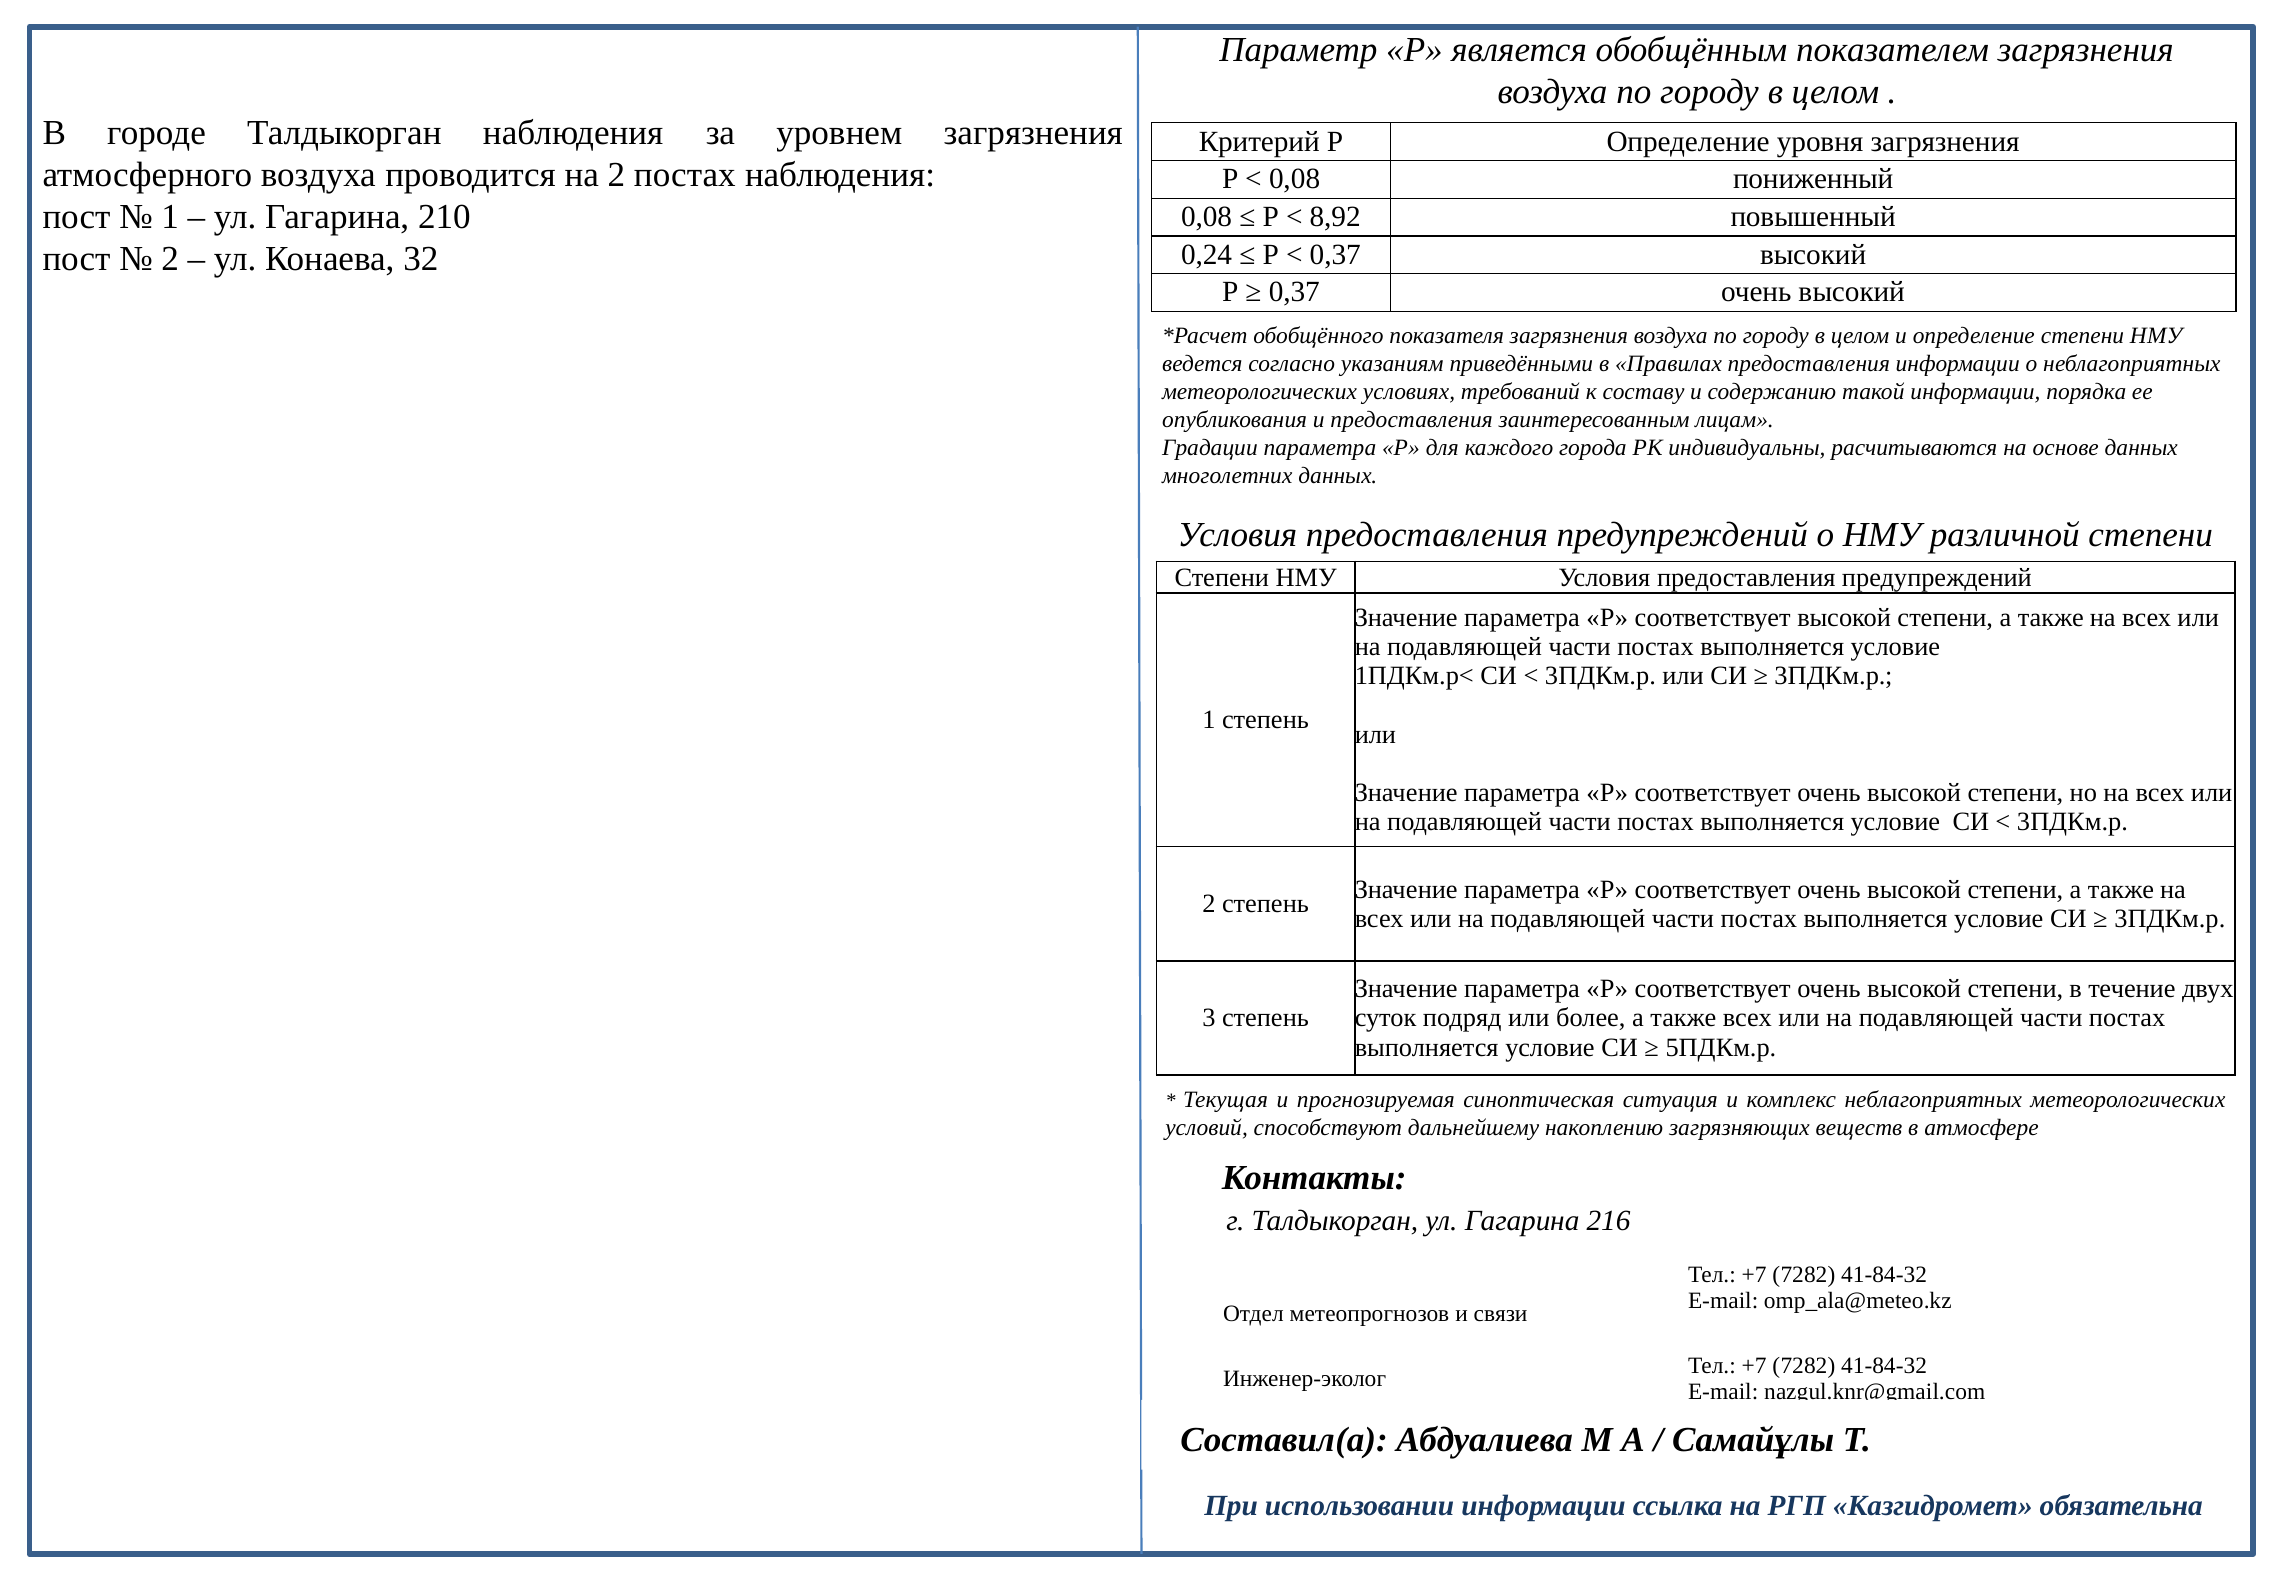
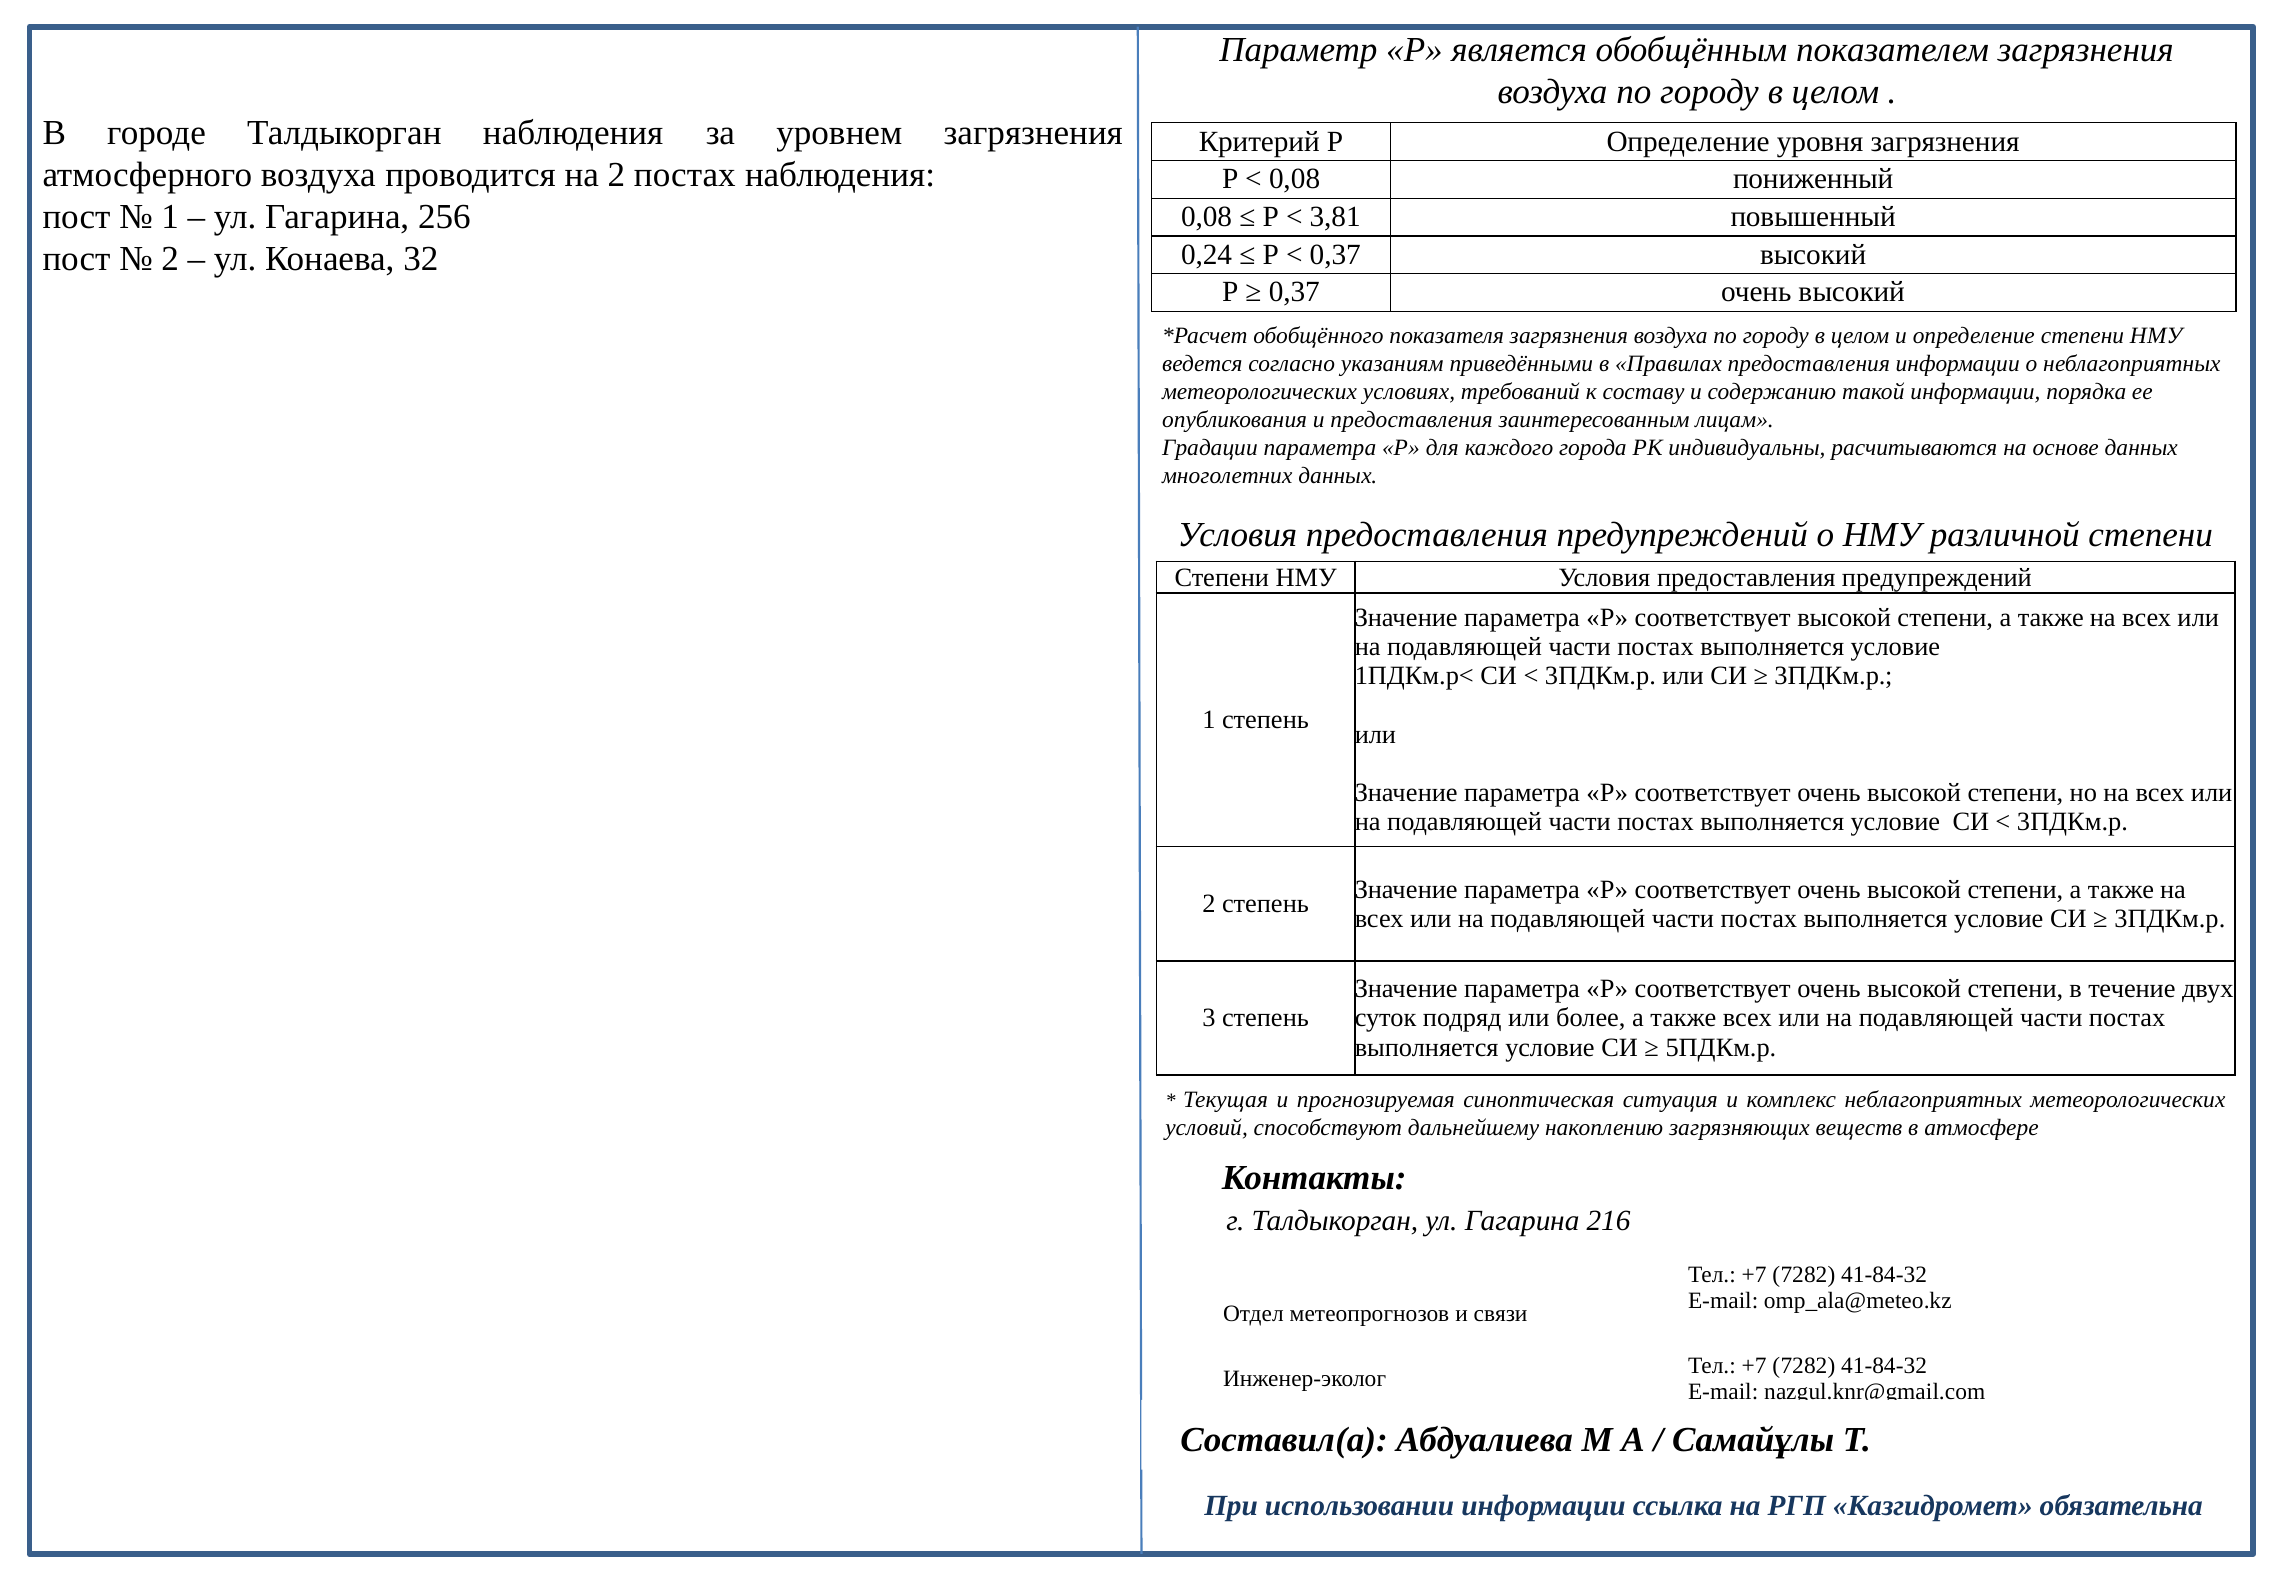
210: 210 -> 256
8,92: 8,92 -> 3,81
